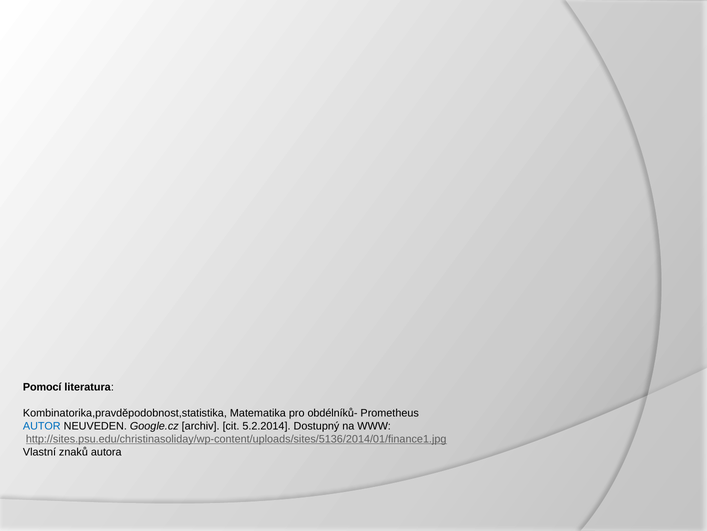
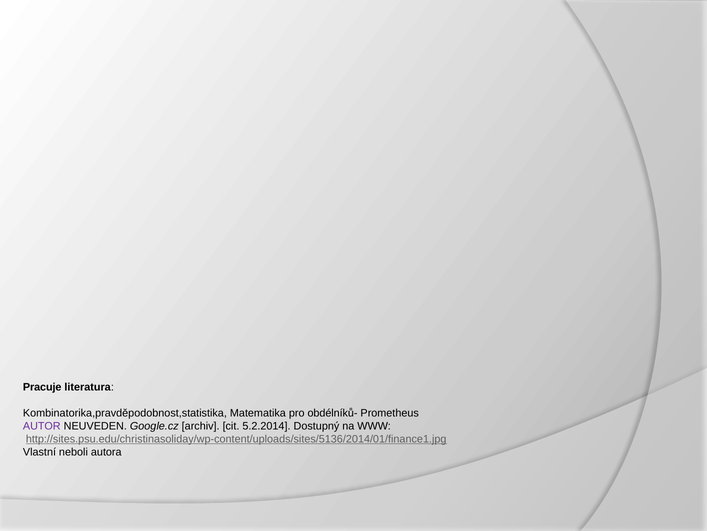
Pomocí: Pomocí -> Pracuje
AUTOR colour: blue -> purple
znaků: znaků -> neboli
